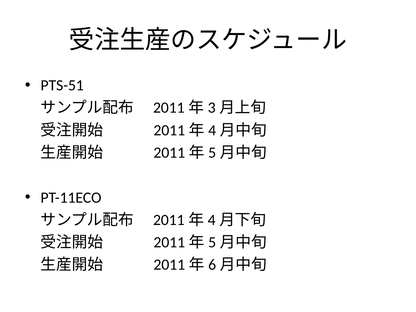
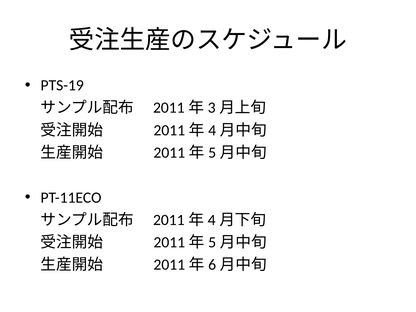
PTS-51: PTS-51 -> PTS-19
